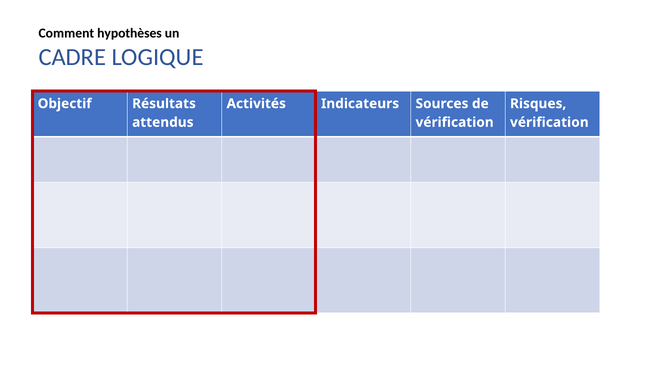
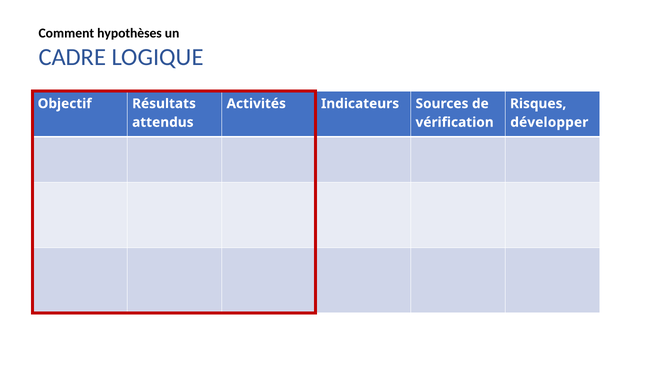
vérification at (549, 122): vérification -> développer
